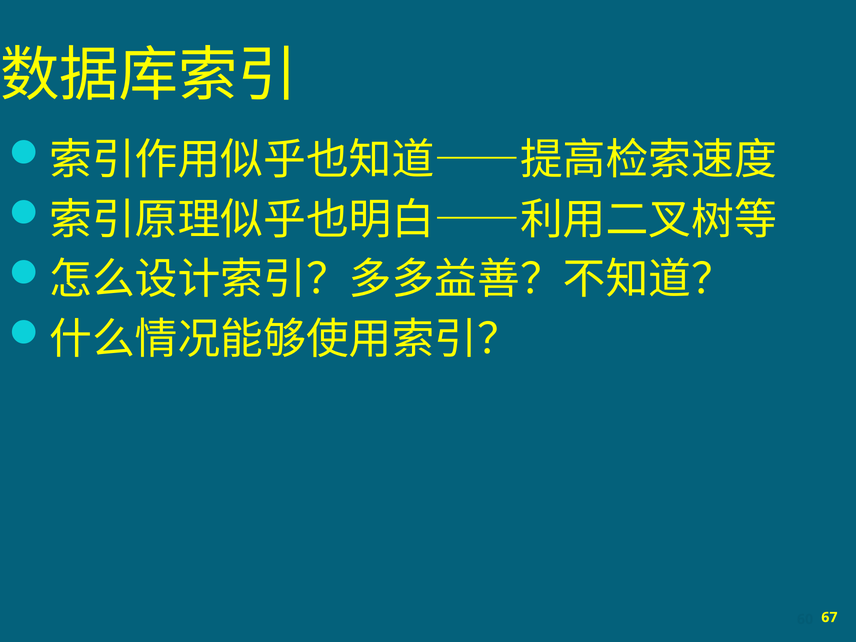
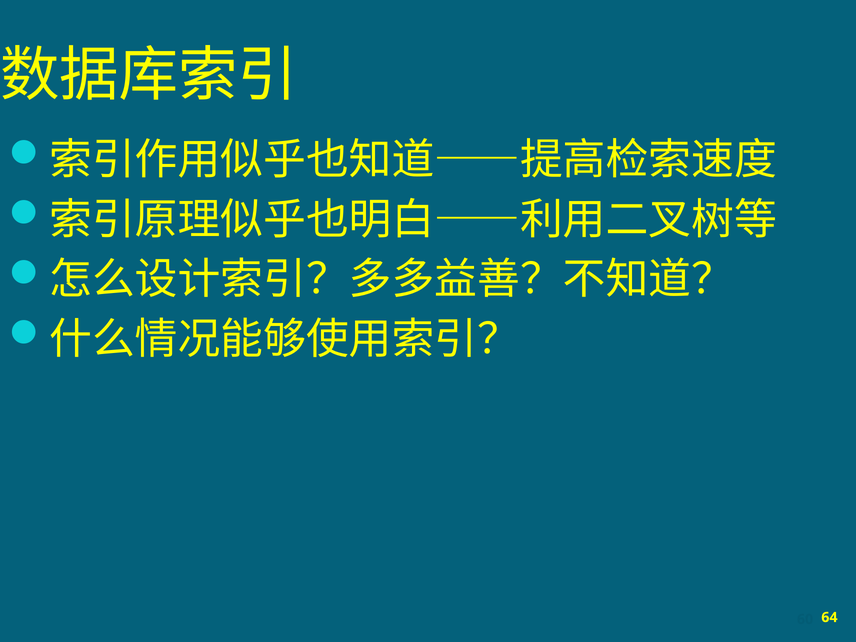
67: 67 -> 64
